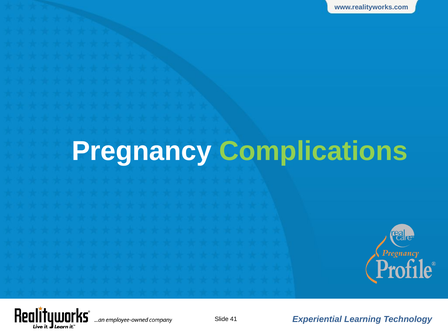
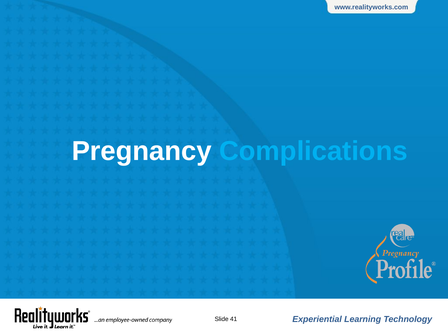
Complications colour: light green -> light blue
